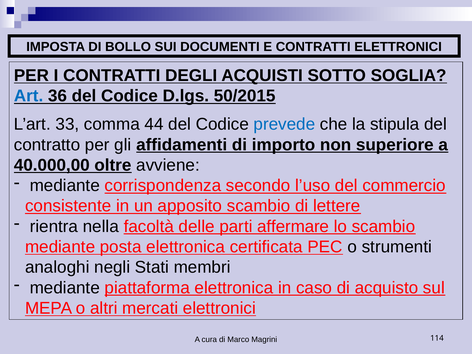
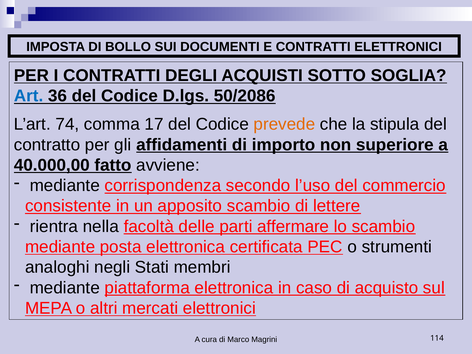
50/2015: 50/2015 -> 50/2086
33: 33 -> 74
44: 44 -> 17
prevede colour: blue -> orange
oltre: oltre -> fatto
